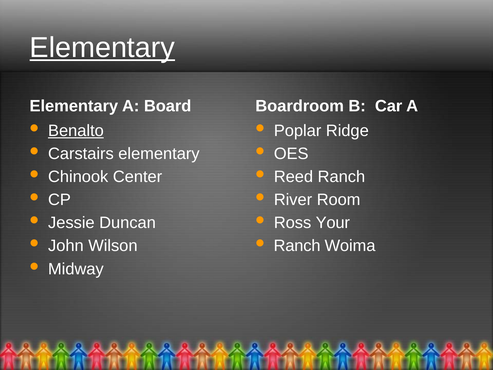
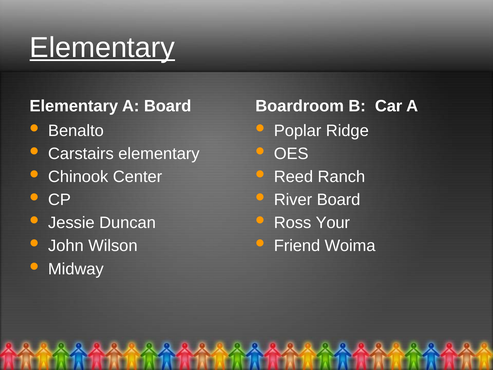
Benalto underline: present -> none
River Room: Room -> Board
Ranch at (297, 246): Ranch -> Friend
